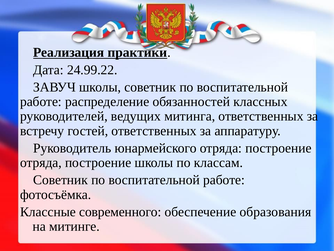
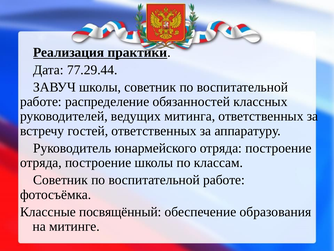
24.99.22: 24.99.22 -> 77.29.44
современного: современного -> посвящённый
